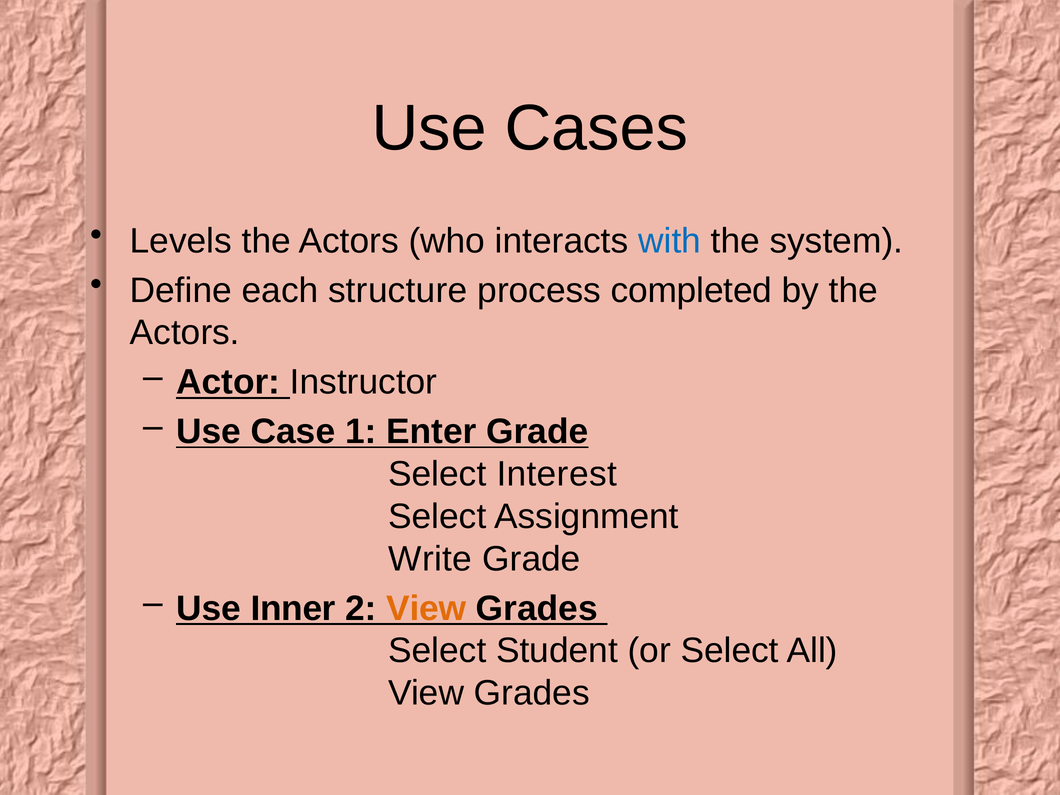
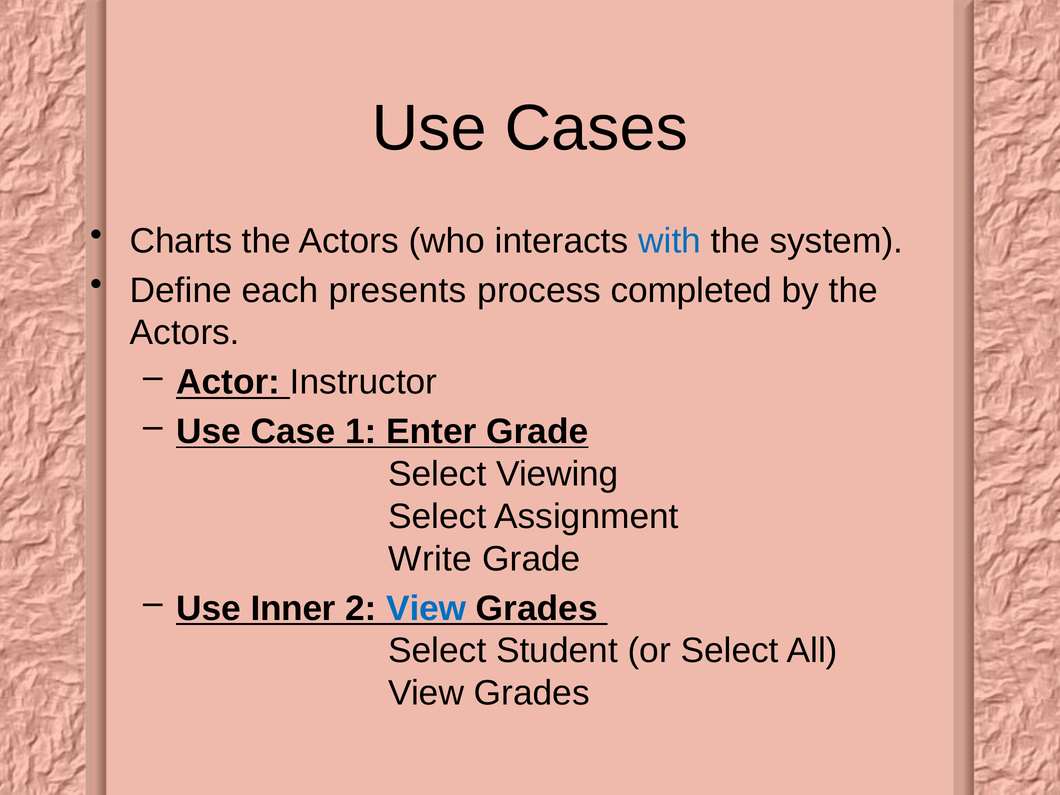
Levels: Levels -> Charts
structure: structure -> presents
Interest: Interest -> Viewing
View at (426, 608) colour: orange -> blue
